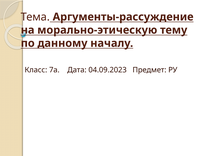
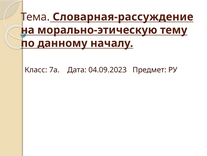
Аргументы-рассуждение: Аргументы-рассуждение -> Словарная-рассуждение
